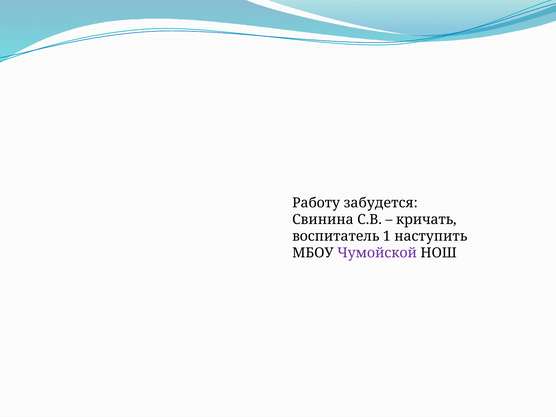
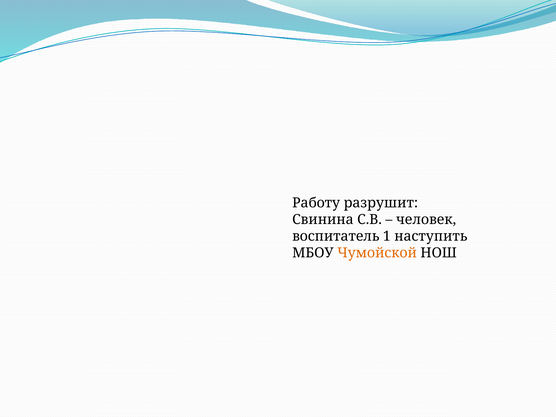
забудется: забудется -> разрушит
кричать: кричать -> человек
Чумойской colour: purple -> orange
